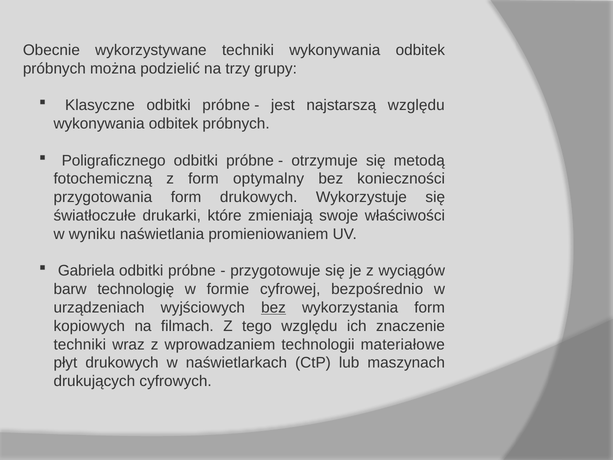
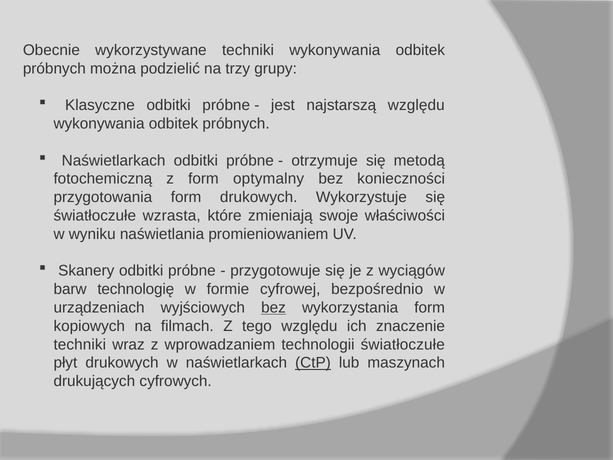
Poligraficznego at (114, 160): Poligraficznego -> Naświetlarkach
drukarki: drukarki -> wzrasta
Gabriela: Gabriela -> Skanery
technologii materiałowe: materiałowe -> światłoczułe
CtP underline: none -> present
